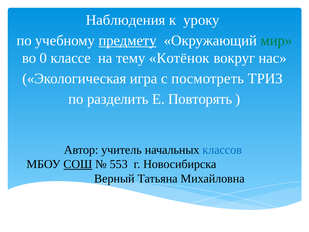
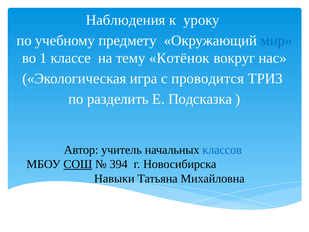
предмету underline: present -> none
мир colour: green -> blue
0: 0 -> 1
посмотреть: посмотреть -> проводится
Повторять: Повторять -> Подсказка
553: 553 -> 394
Верный: Верный -> Навыки
